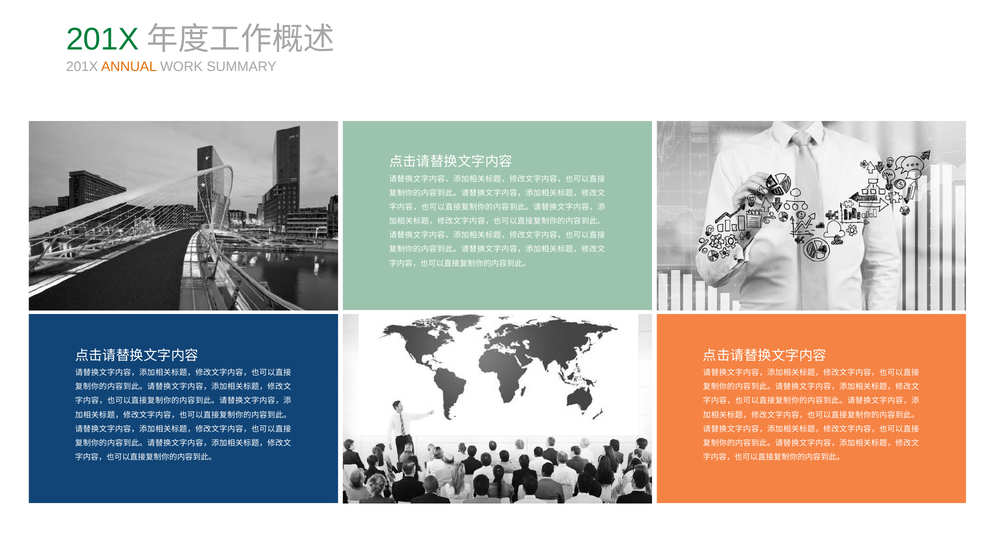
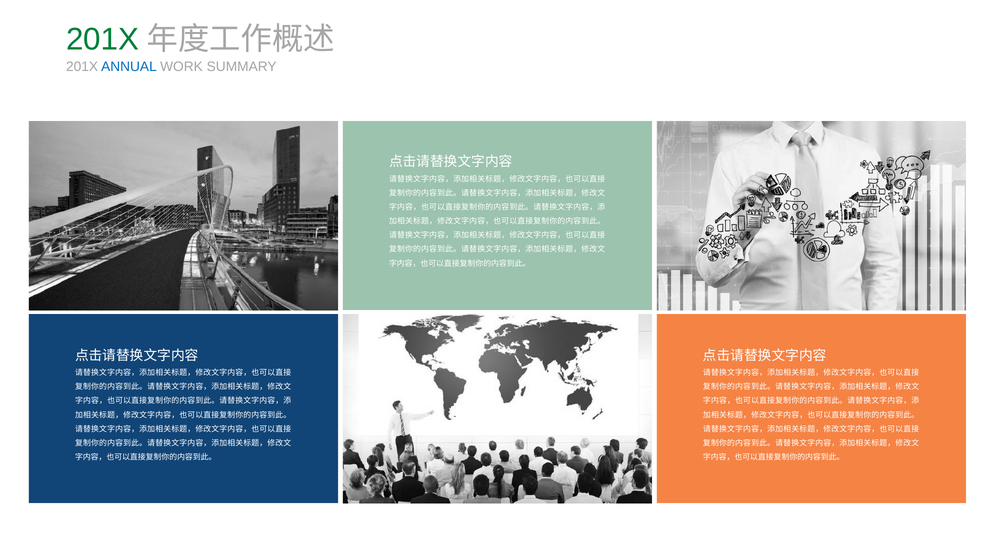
ANNUAL colour: orange -> blue
